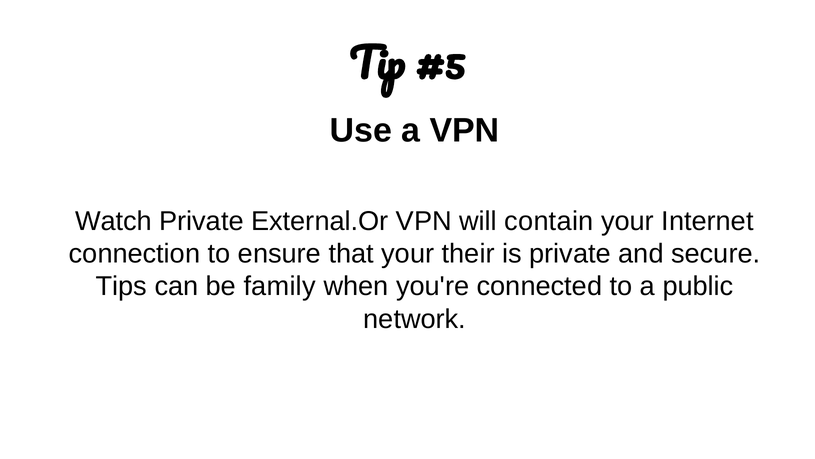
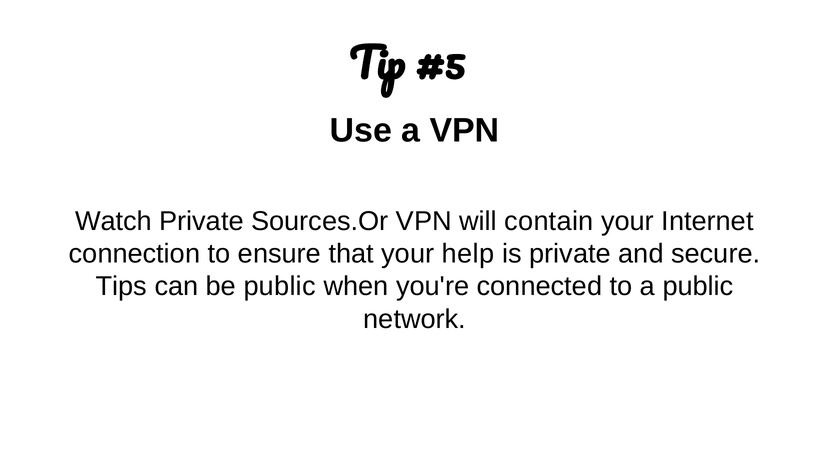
External.Or: External.Or -> Sources.Or
their: their -> help
be family: family -> public
